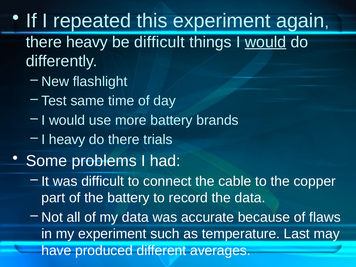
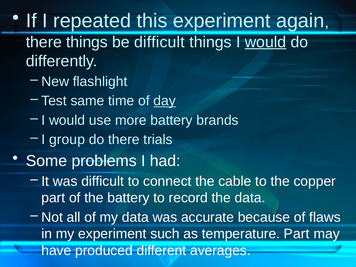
there heavy: heavy -> things
day underline: none -> present
I heavy: heavy -> group
temperature Last: Last -> Part
